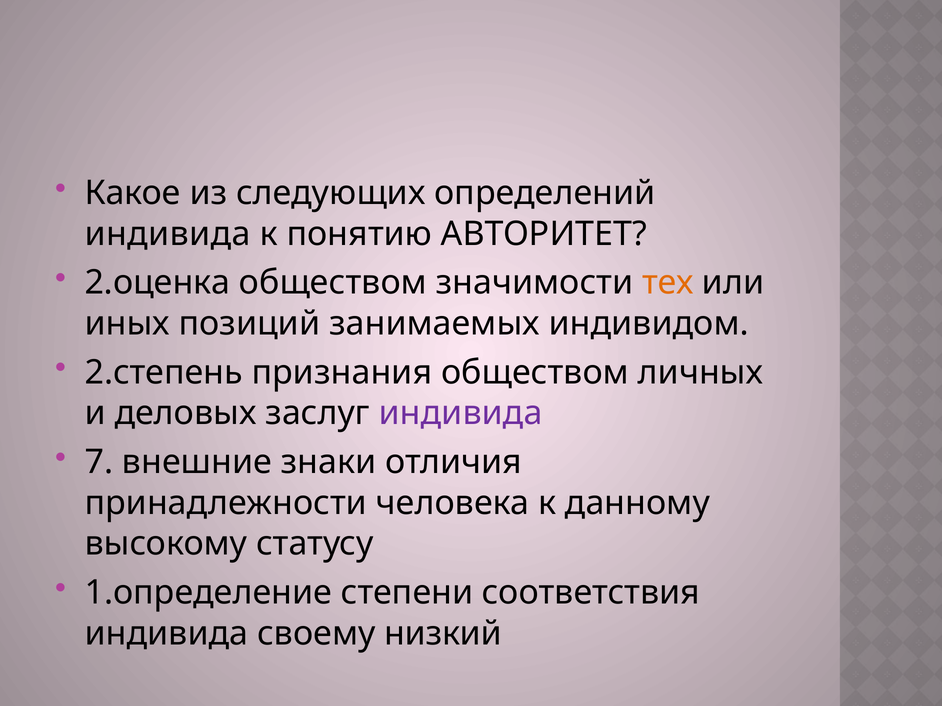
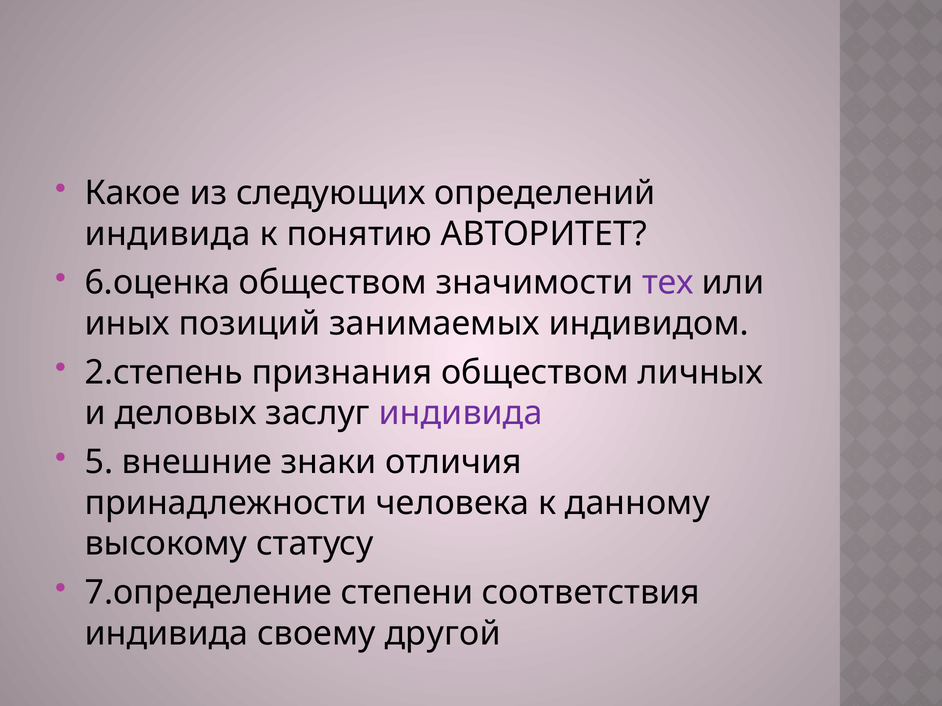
2.оценка: 2.оценка -> 6.оценка
тех colour: orange -> purple
7: 7 -> 5
1.определение: 1.определение -> 7.определение
низкий: низкий -> другой
